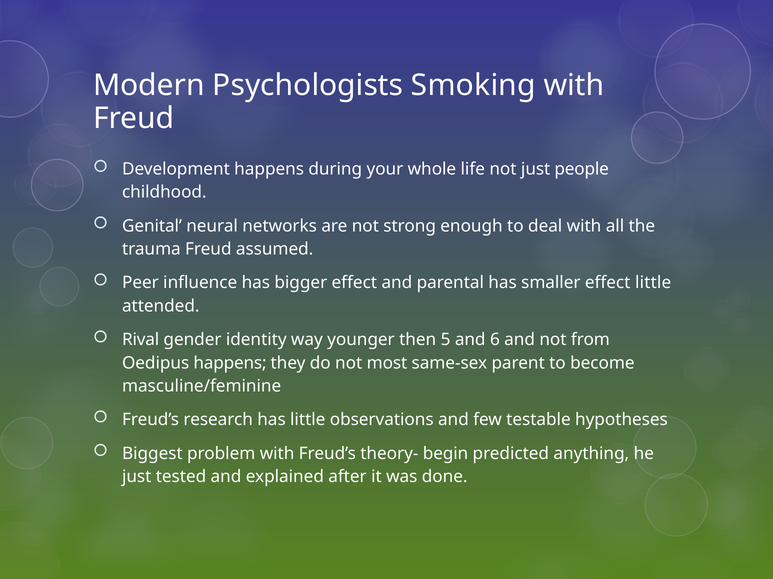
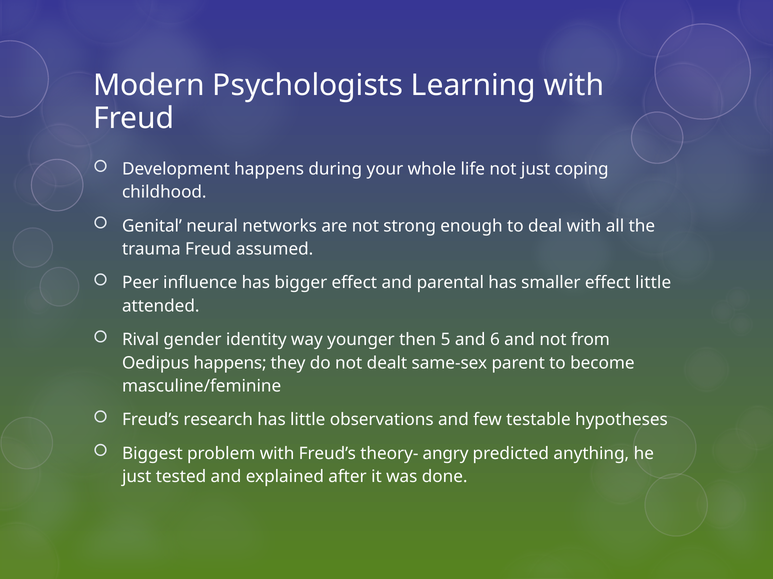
Smoking: Smoking -> Learning
people: people -> coping
most: most -> dealt
begin: begin -> angry
